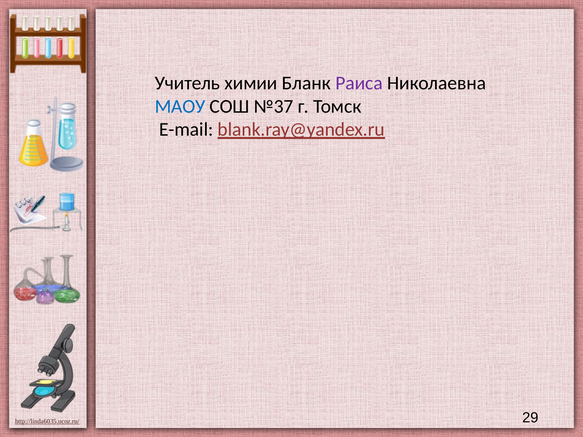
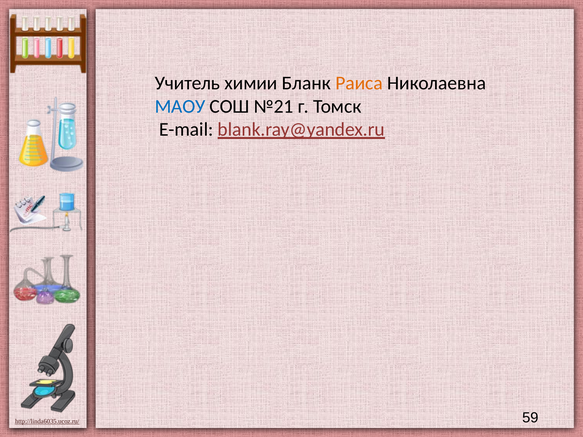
Раиса colour: purple -> orange
№37: №37 -> №21
29: 29 -> 59
